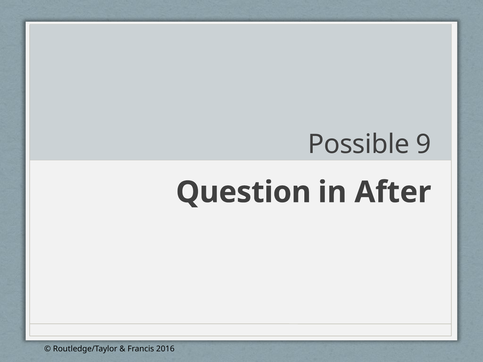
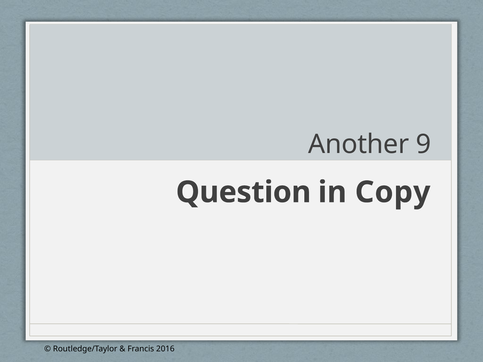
Possible: Possible -> Another
After: After -> Copy
